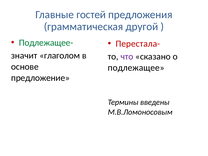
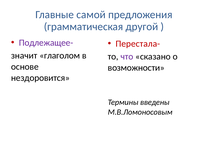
гостей: гостей -> самой
Подлежащее- colour: green -> purple
подлежащее: подлежащее -> возможности
предложение: предложение -> нездоровится
